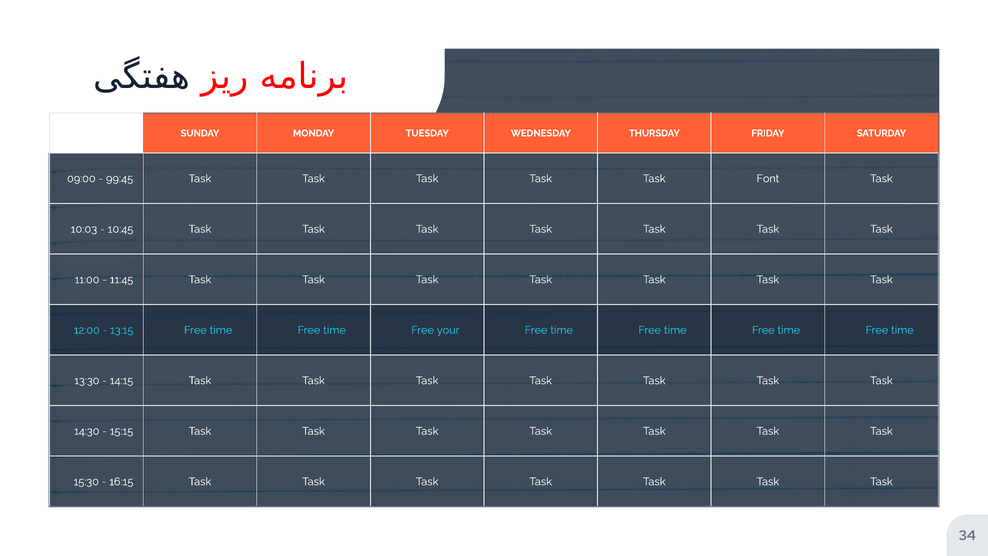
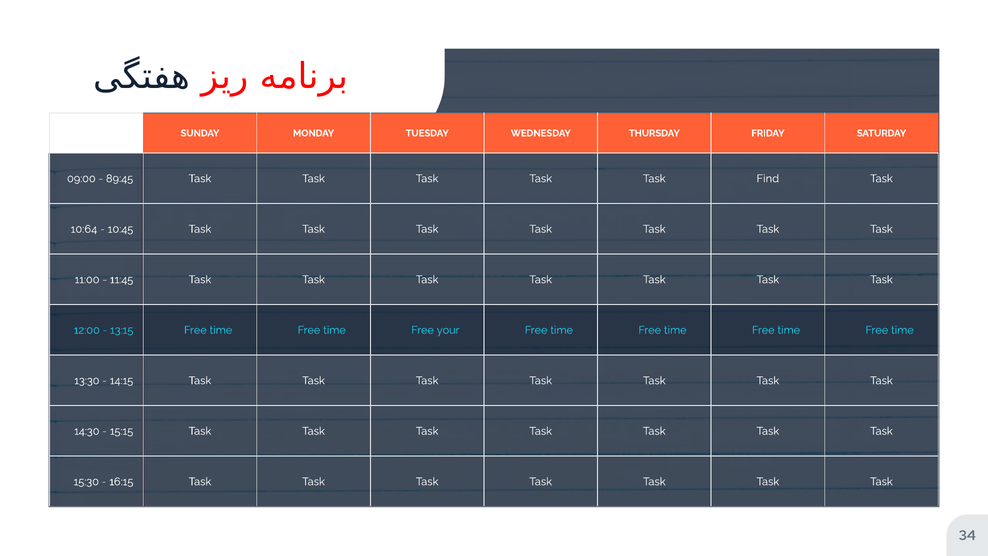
99:45: 99:45 -> 89:45
Font: Font -> Find
10:03: 10:03 -> 10:64
